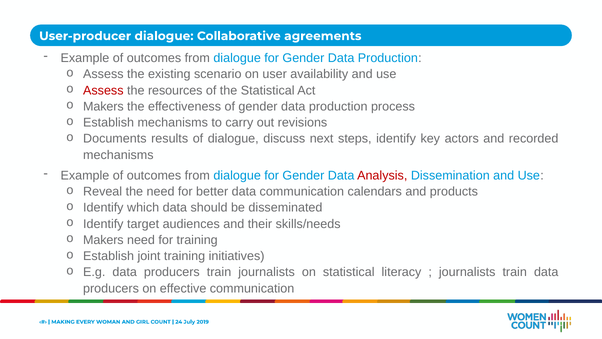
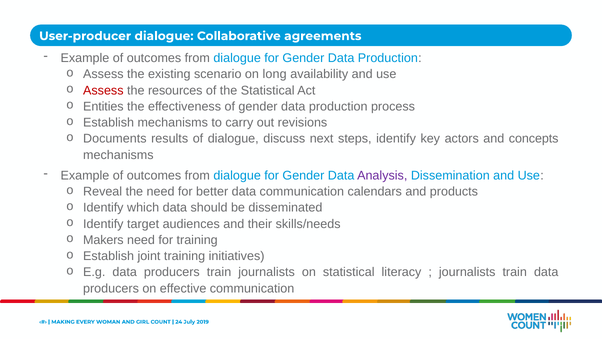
user: user -> long
Makers at (103, 106): Makers -> Entities
recorded: recorded -> concepts
Analysis colour: red -> purple
